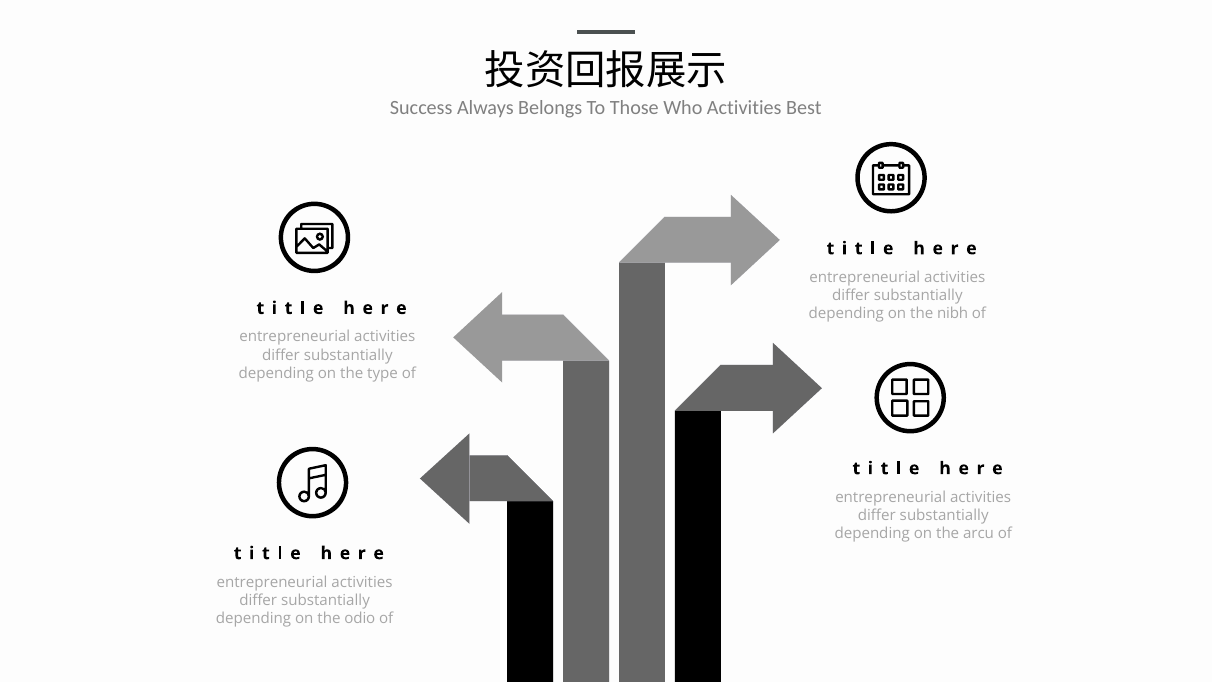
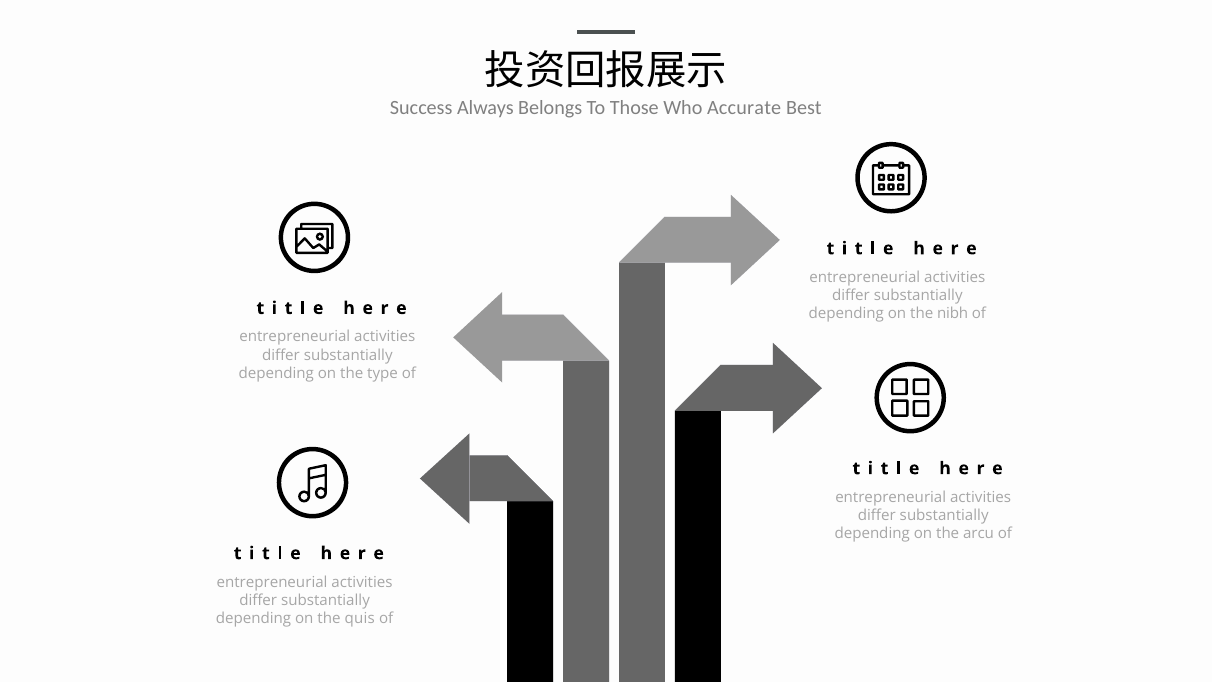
Who Activities: Activities -> Accurate
odio: odio -> quis
